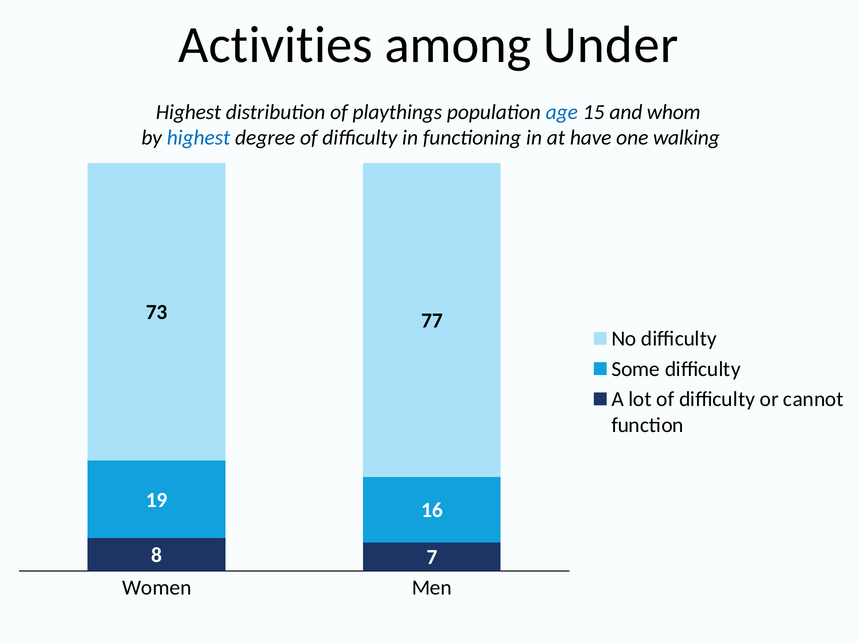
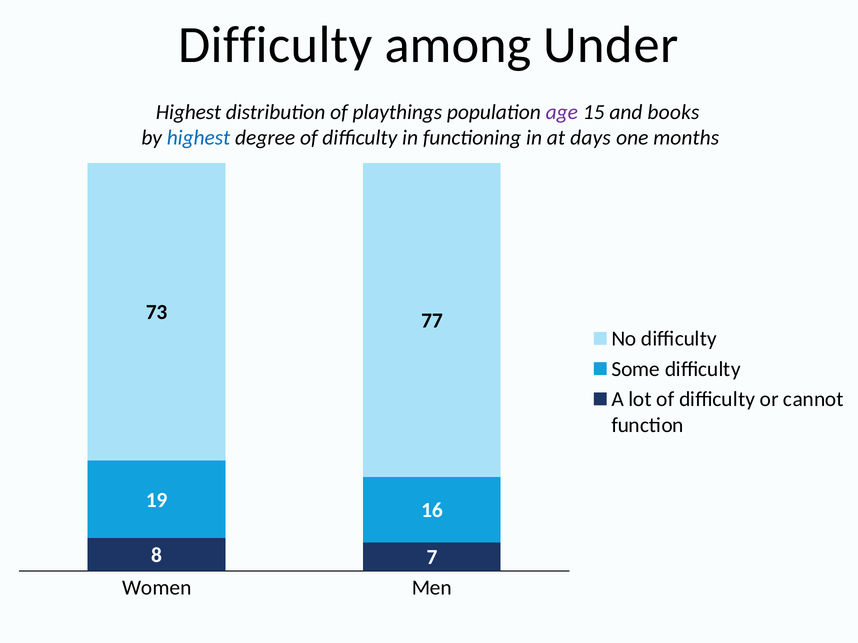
Activities at (276, 45): Activities -> Difficulty
age colour: blue -> purple
whom: whom -> books
have: have -> days
walking: walking -> months
